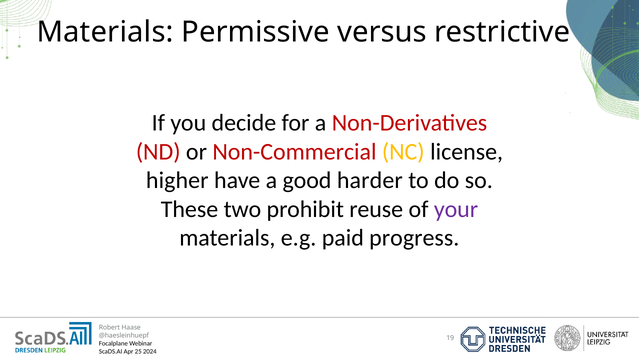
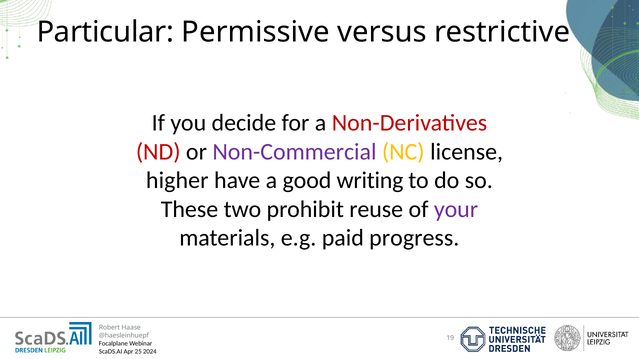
Materials at (105, 32): Materials -> Particular
Non-Commercial colour: red -> purple
harder: harder -> writing
